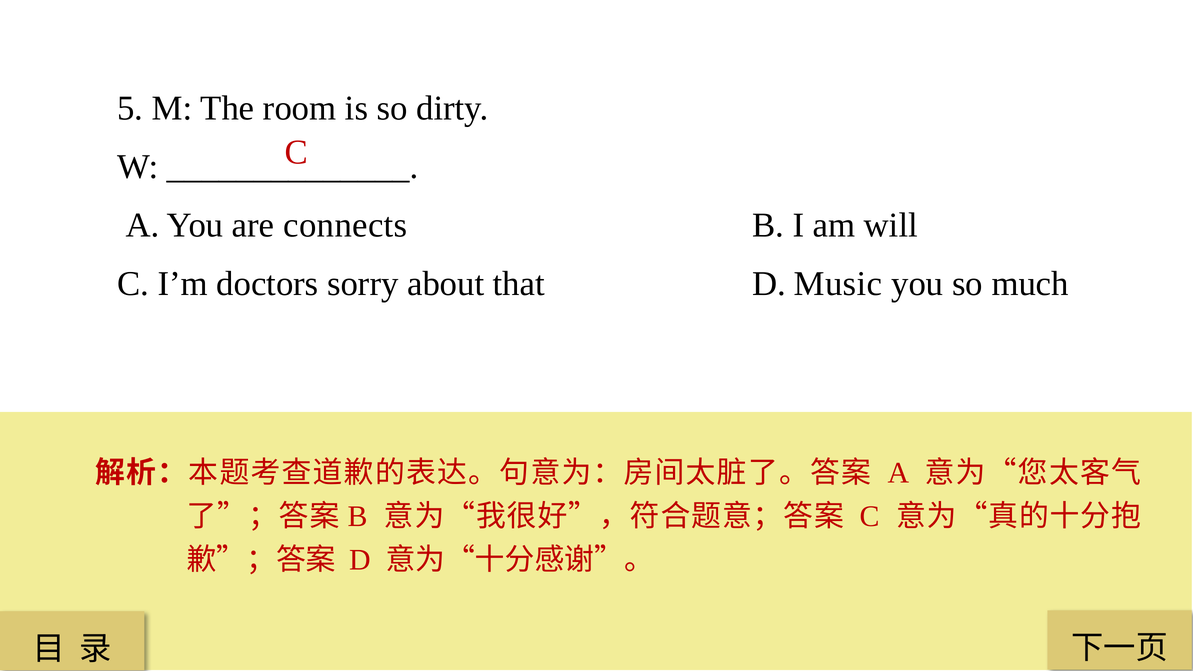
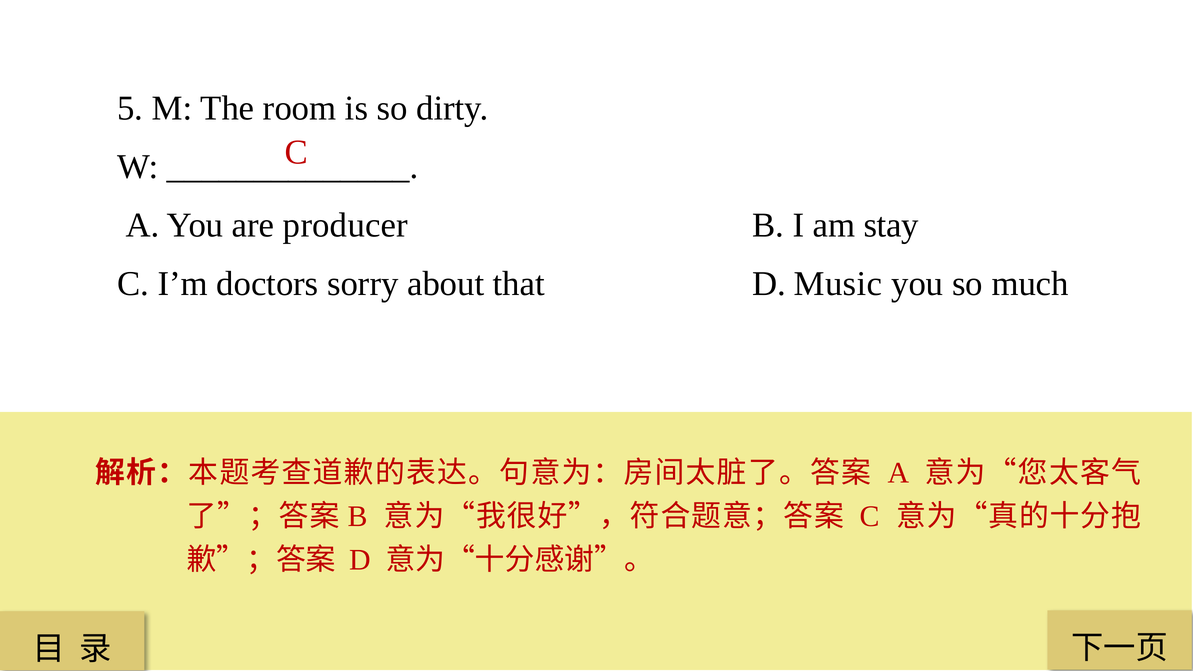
connects: connects -> producer
will: will -> stay
